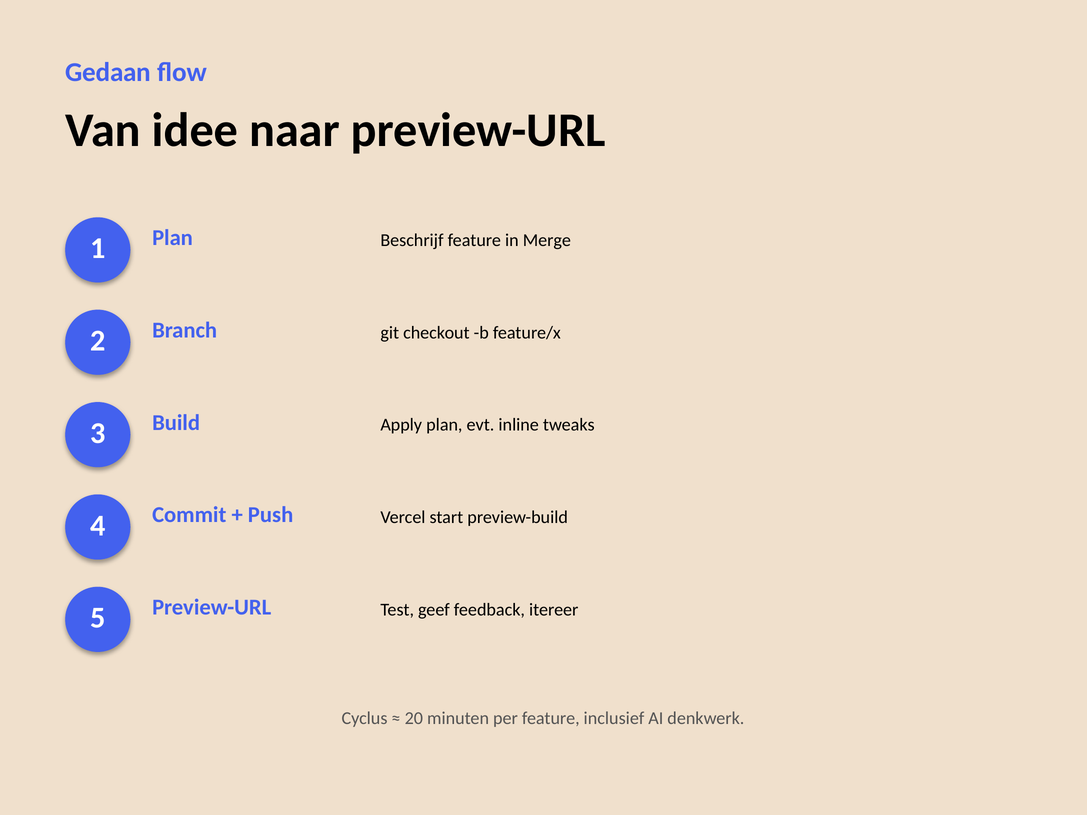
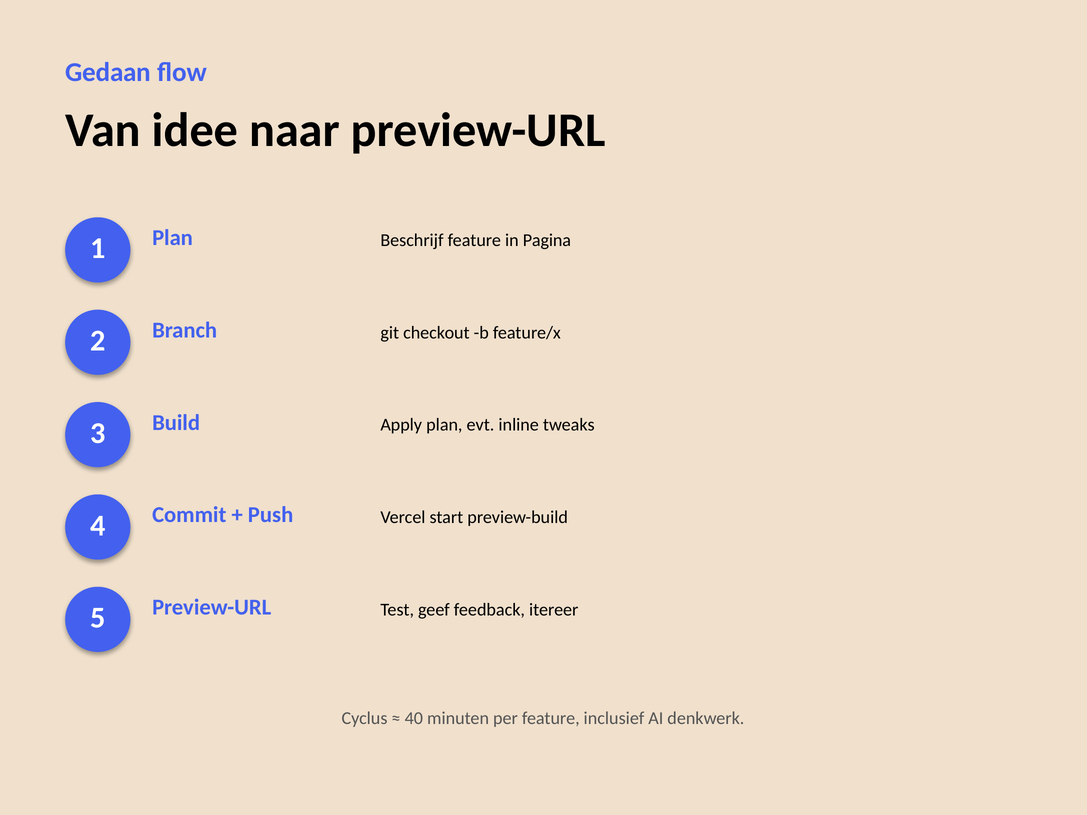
Merge: Merge -> Pagina
20: 20 -> 40
